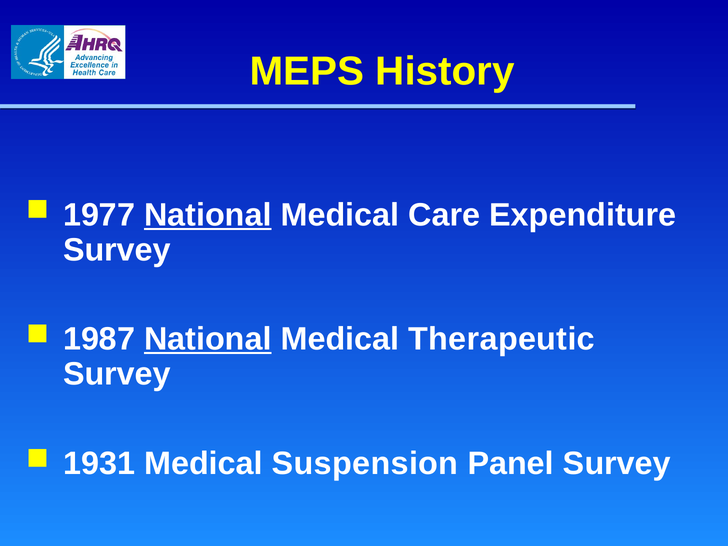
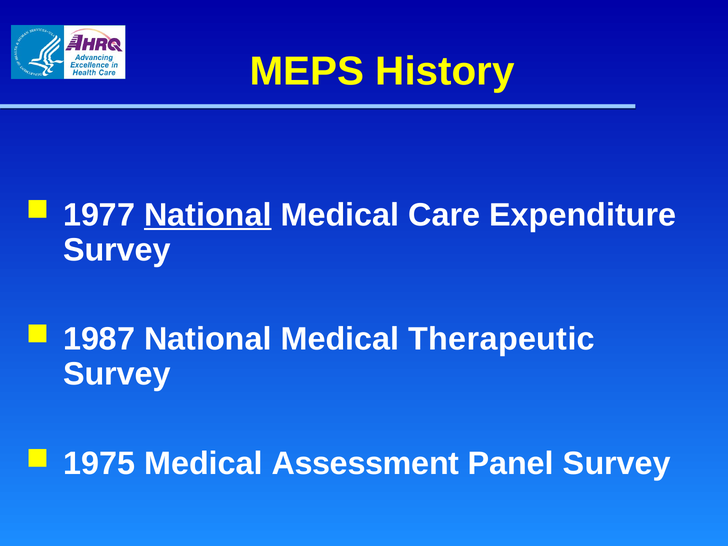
National at (208, 339) underline: present -> none
1931: 1931 -> 1975
Suspension: Suspension -> Assessment
